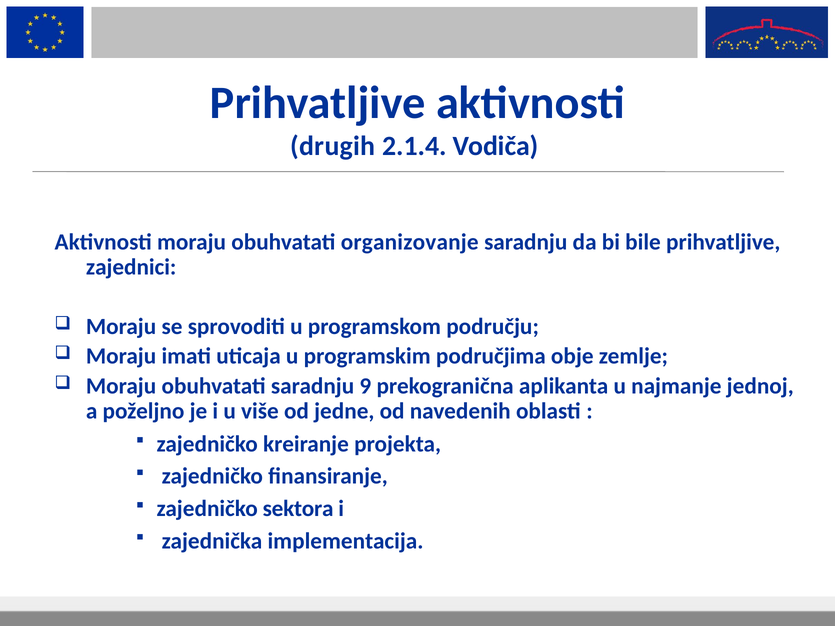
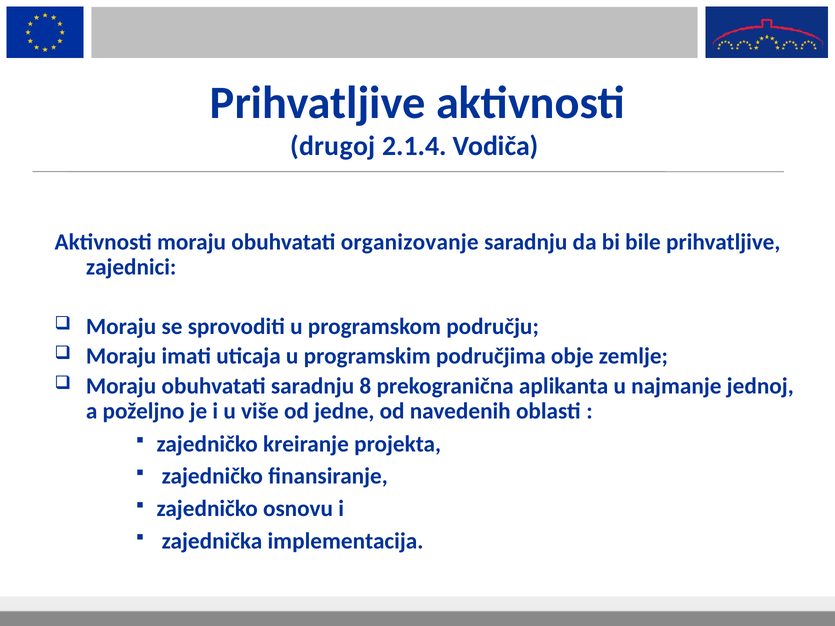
drugih: drugih -> drugoj
9: 9 -> 8
sektora: sektora -> osnovu
